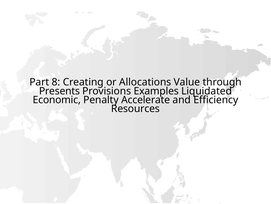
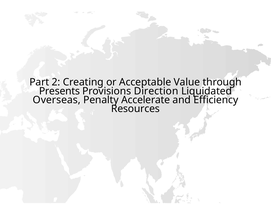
8: 8 -> 2
Allocations: Allocations -> Acceptable
Examples: Examples -> Direction
Economic: Economic -> Overseas
